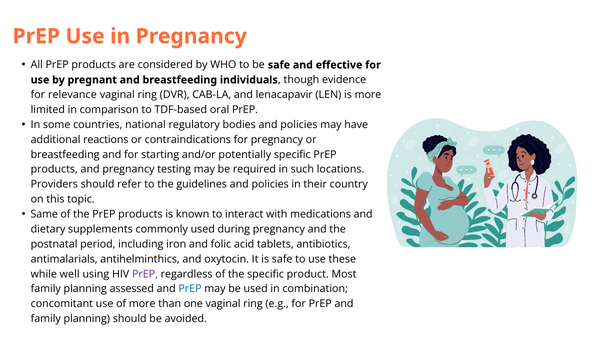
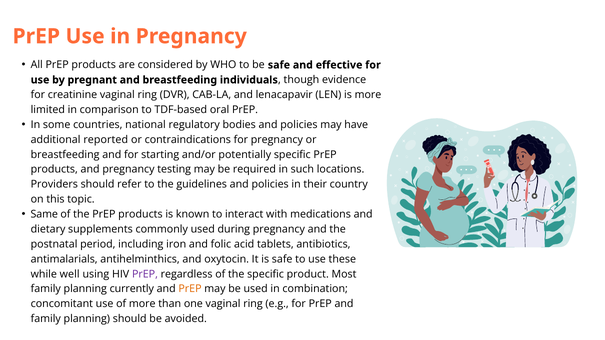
relevance: relevance -> creatinine
reactions: reactions -> reported
assessed: assessed -> currently
PrEP at (190, 289) colour: blue -> orange
